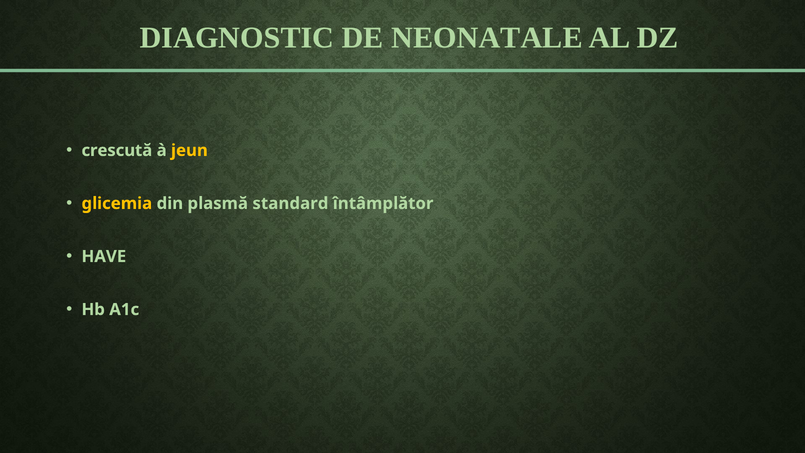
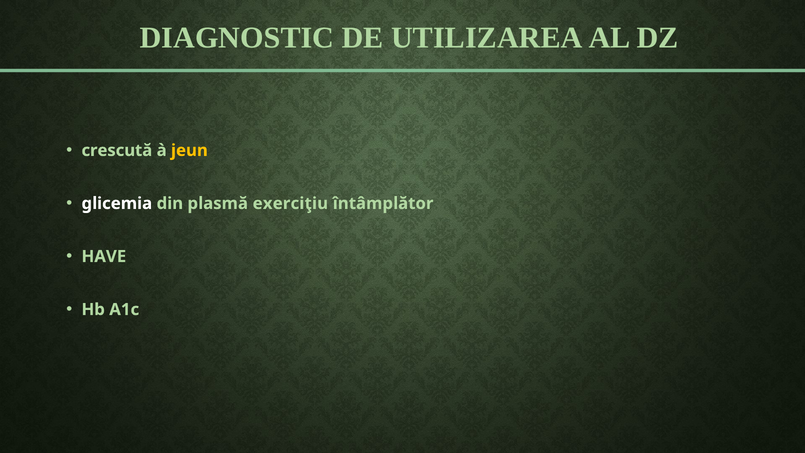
NEONATALE: NEONATALE -> UTILIZAREA
glicemia colour: yellow -> white
standard: standard -> exerciţiu
